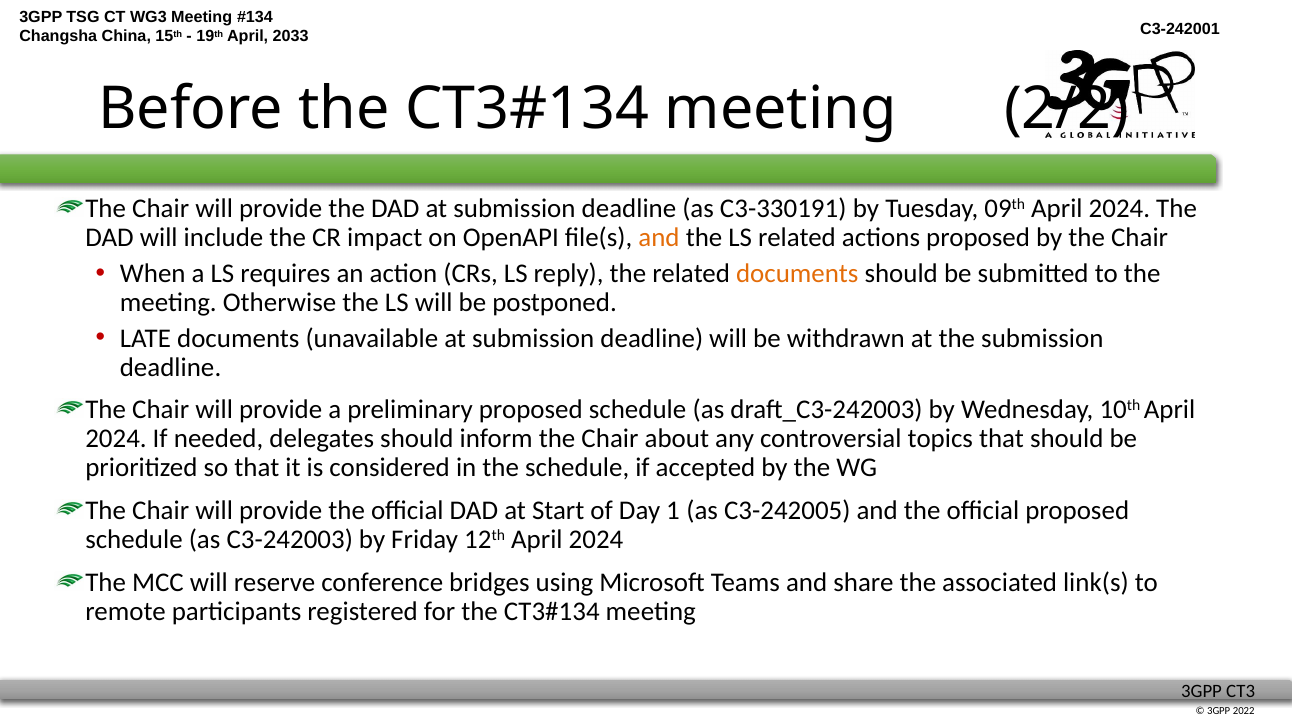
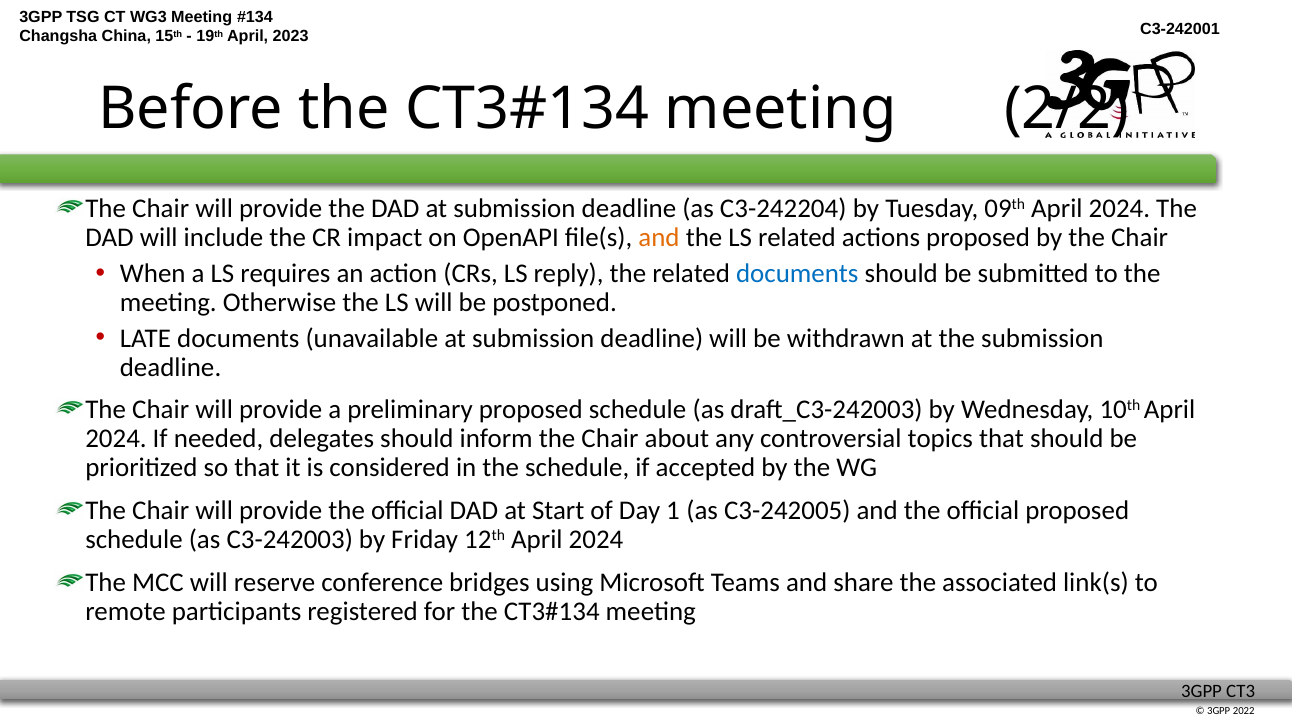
2033: 2033 -> 2023
C3-330191: C3-330191 -> C3-242204
documents at (797, 273) colour: orange -> blue
